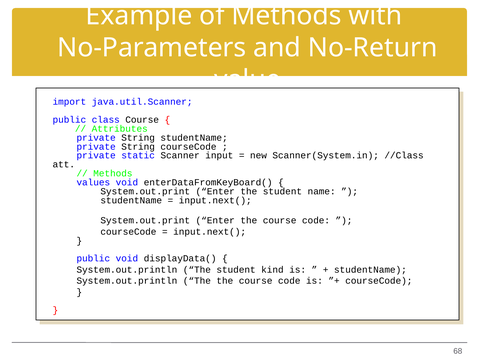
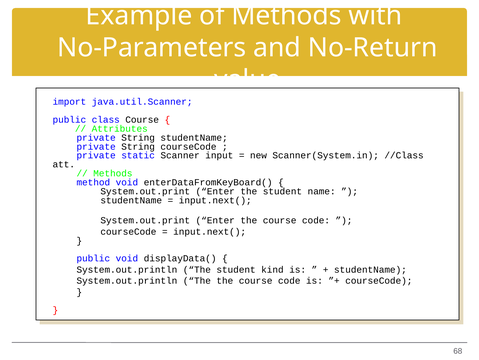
values: values -> method
